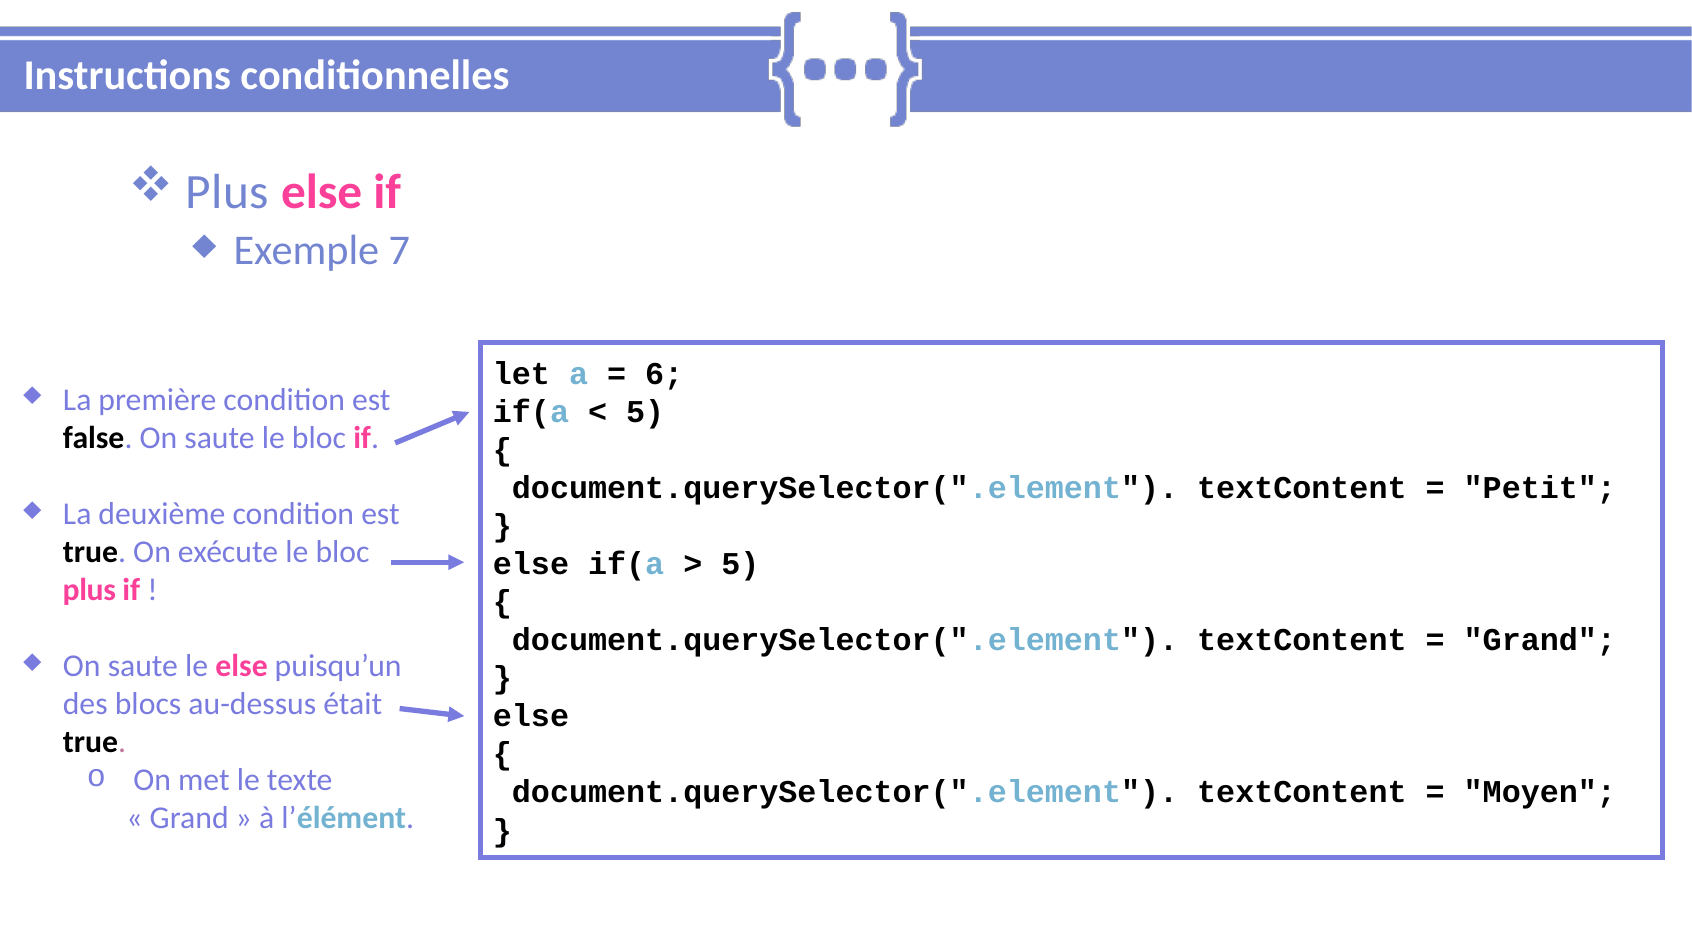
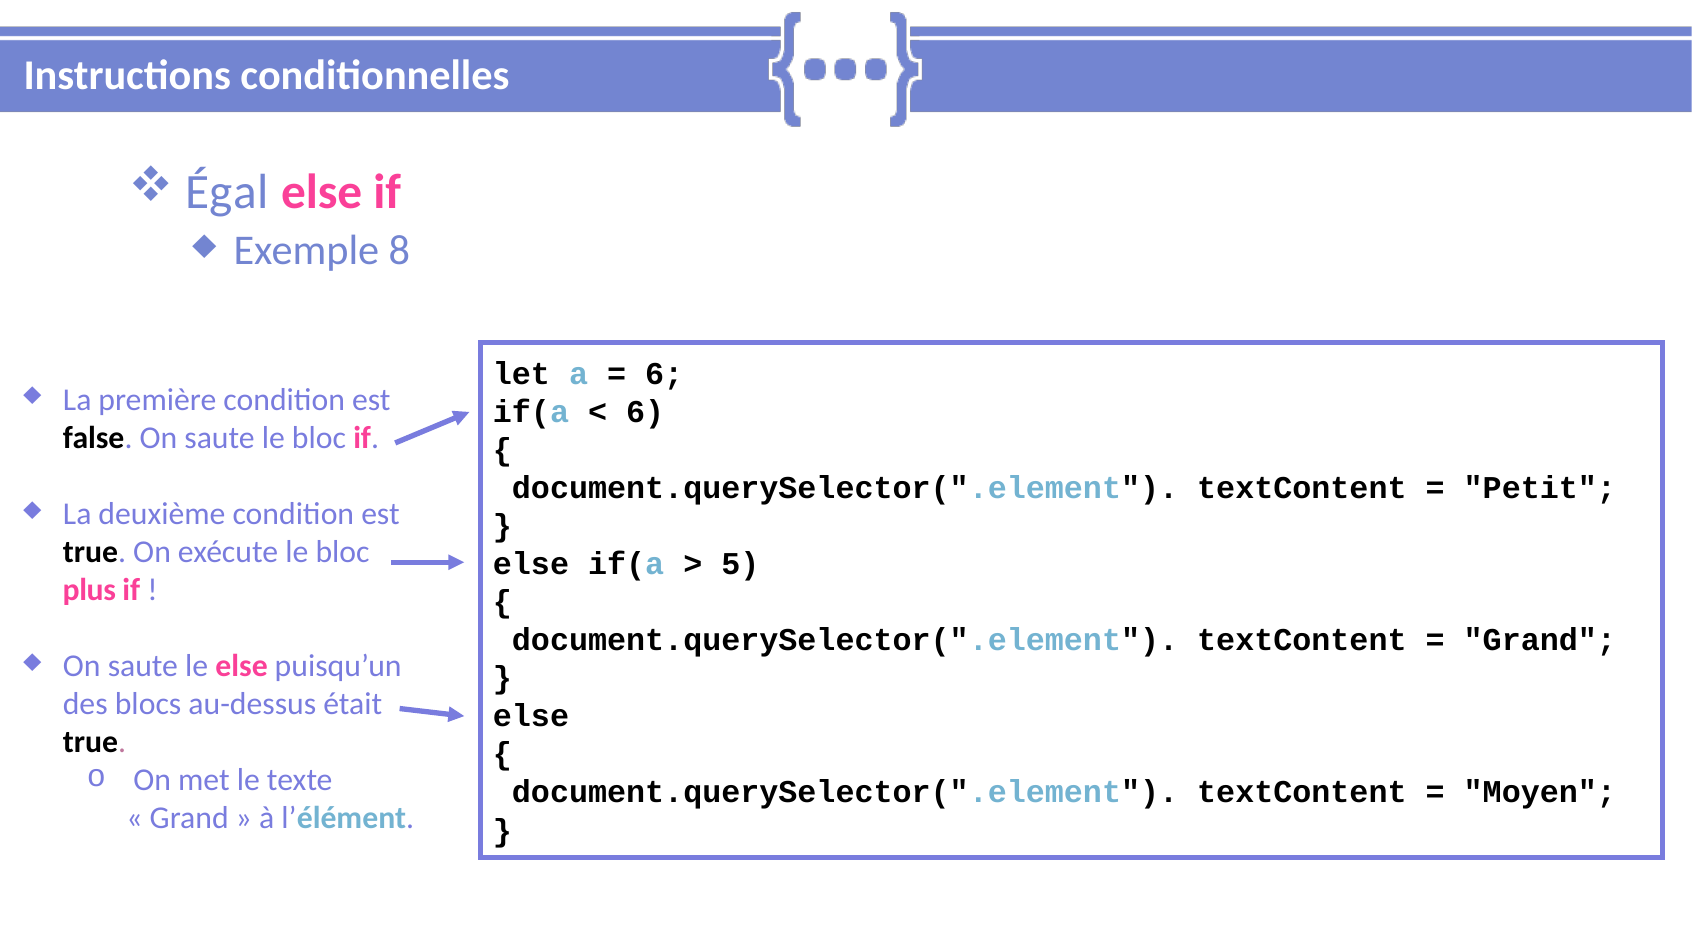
Plus at (227, 192): Plus -> Égal
7: 7 -> 8
5 at (645, 412): 5 -> 6
